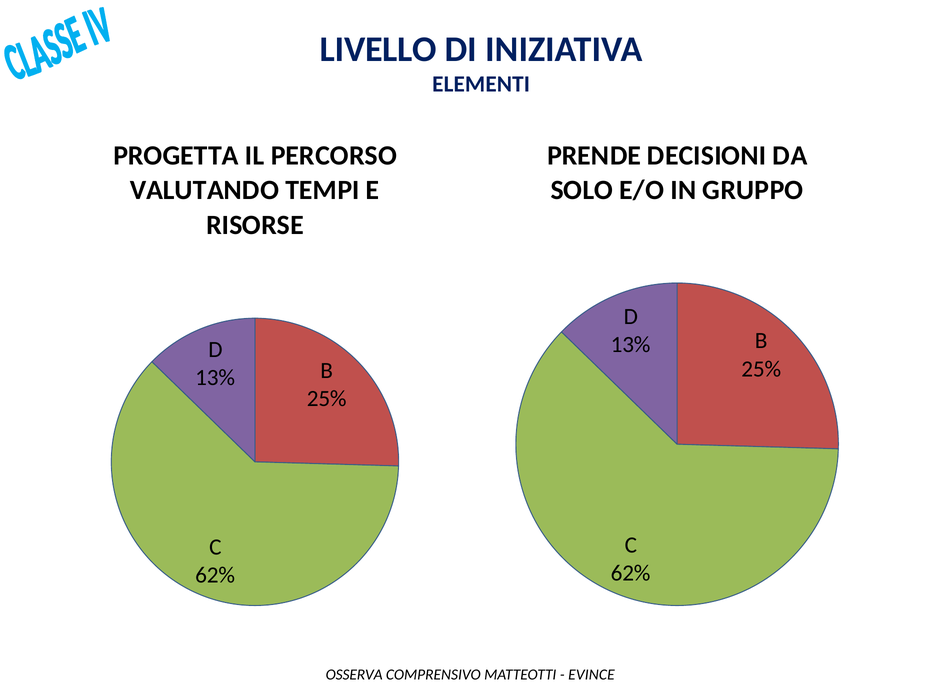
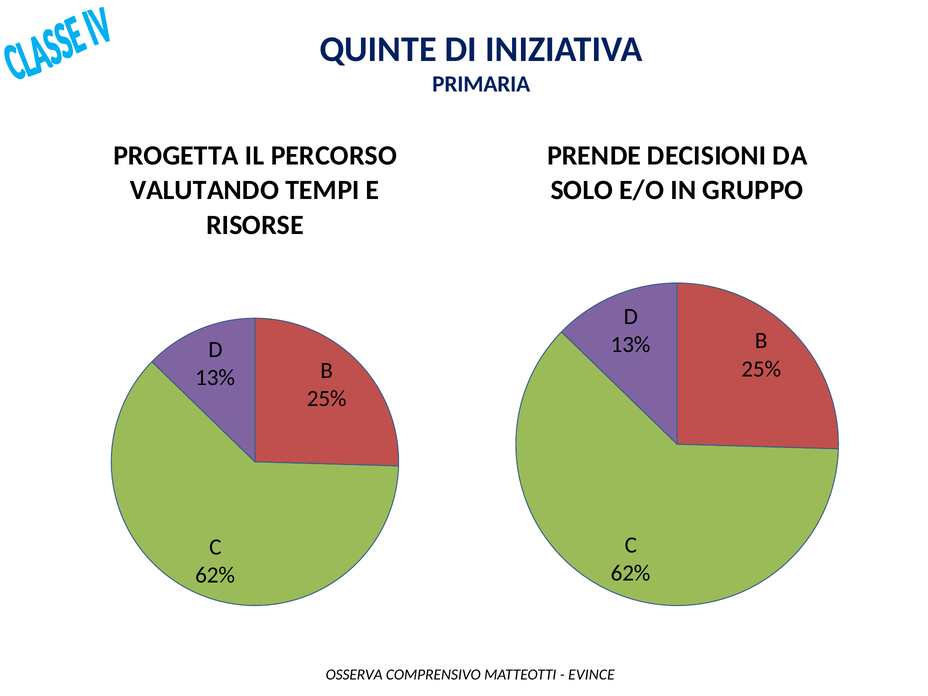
LIVELLO: LIVELLO -> QUINTE
ELEMENTI: ELEMENTI -> PRIMARIA
